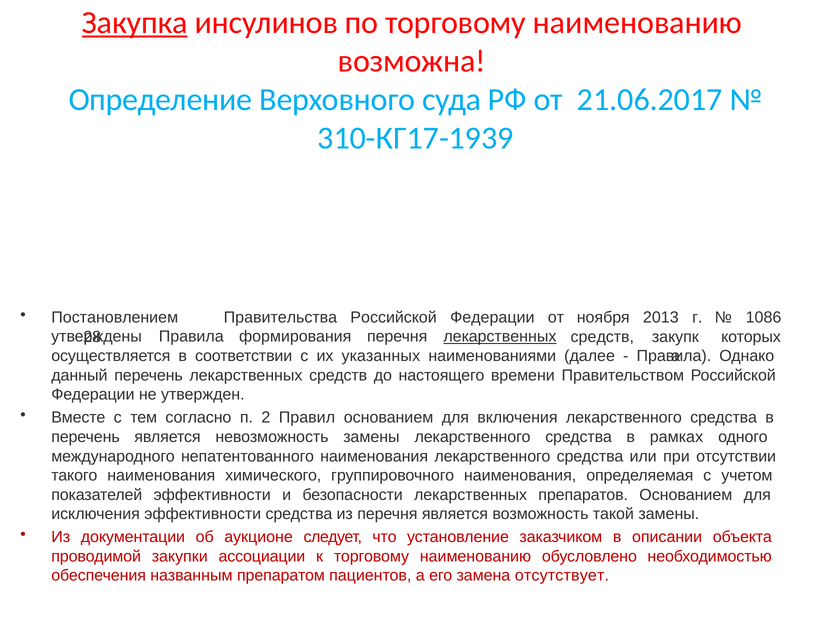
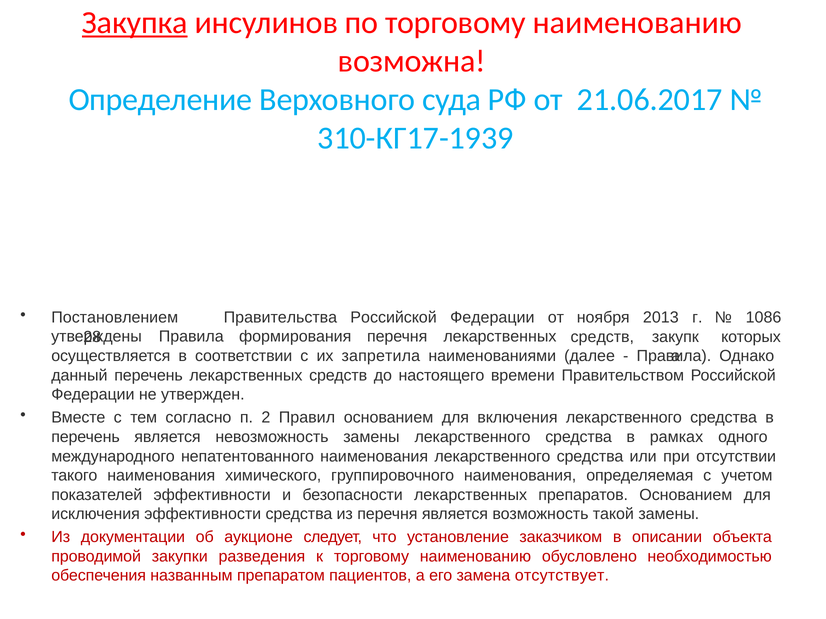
лекарственных at (500, 337) underline: present -> none
указанных: указанных -> запретила
ассоциации: ассоциации -> разведения
